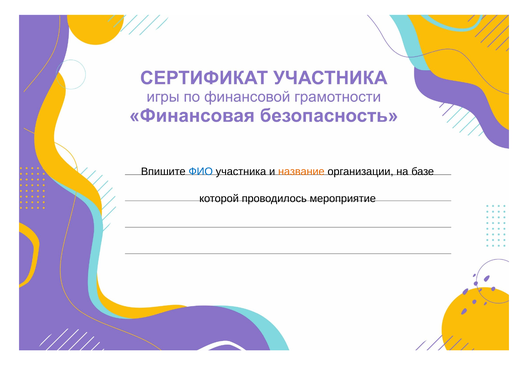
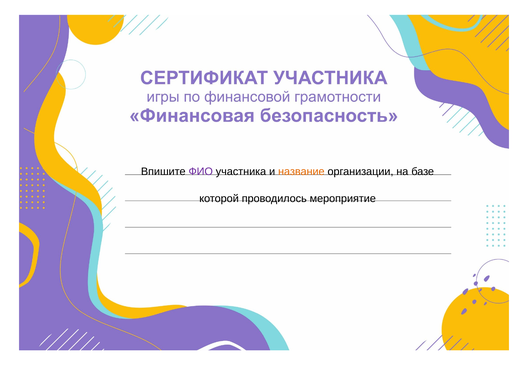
ФИО colour: blue -> purple
